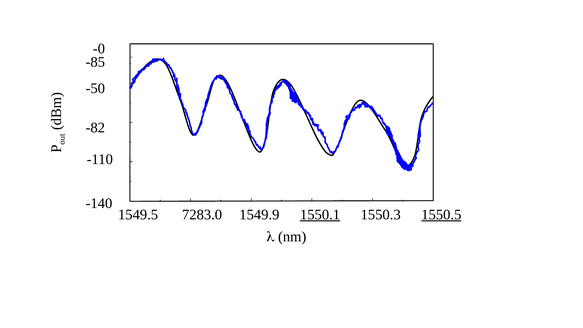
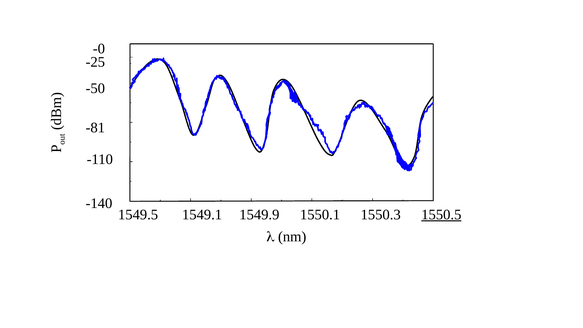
-85: -85 -> -25
-82: -82 -> -81
7283.0: 7283.0 -> 1549.1
1550.1 underline: present -> none
